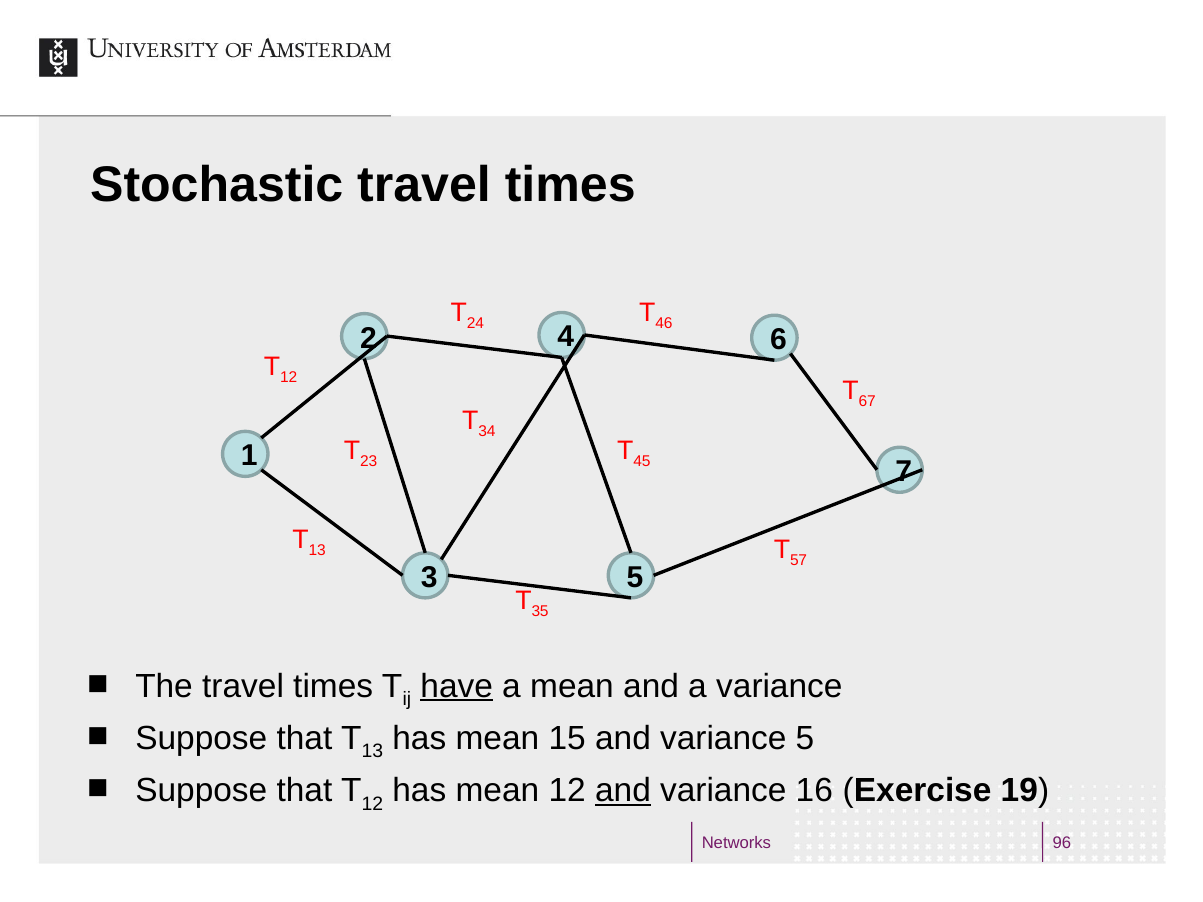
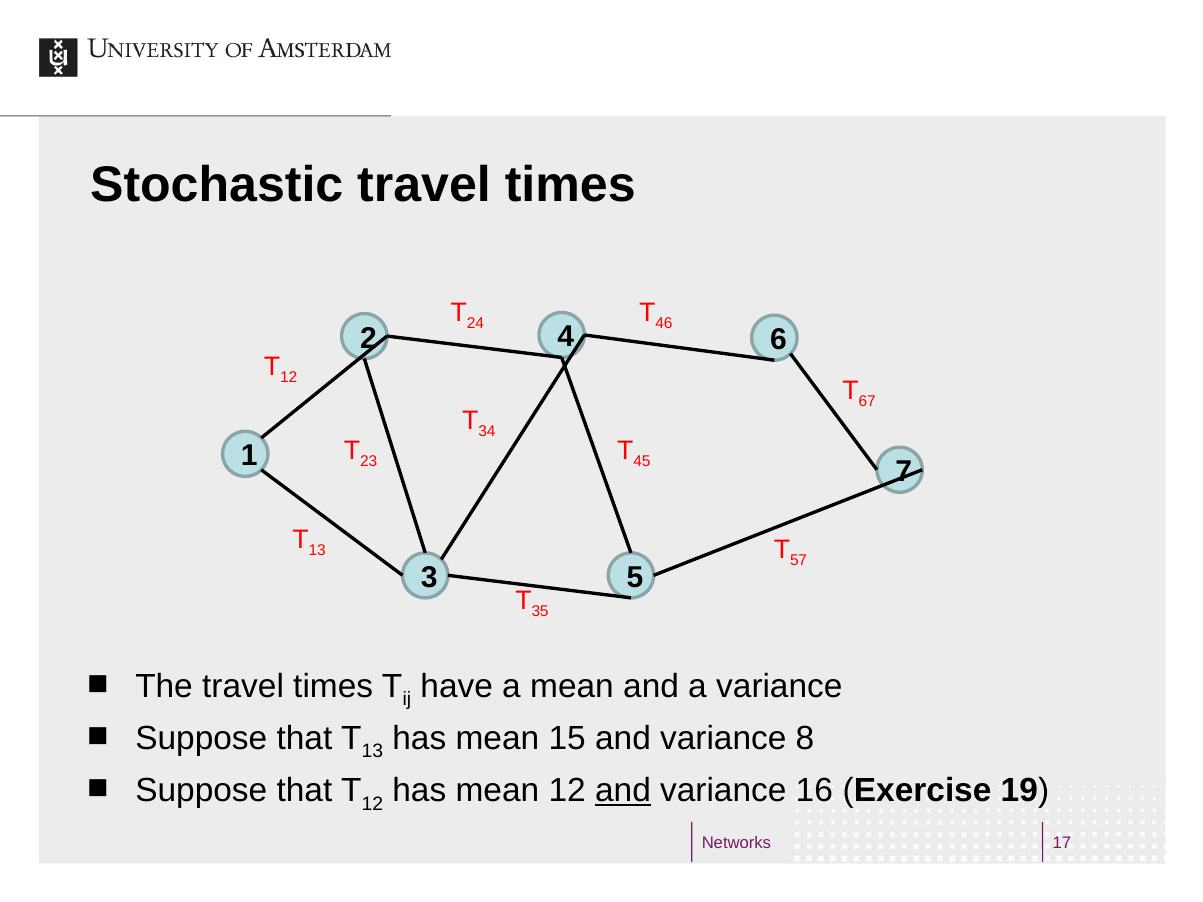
have underline: present -> none
variance 5: 5 -> 8
96: 96 -> 17
